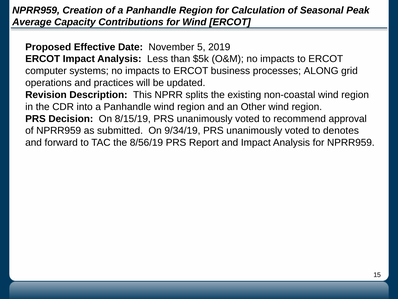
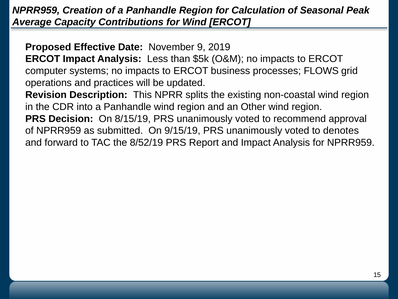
5: 5 -> 9
ALONG: ALONG -> FLOWS
9/34/19: 9/34/19 -> 9/15/19
8/56/19: 8/56/19 -> 8/52/19
